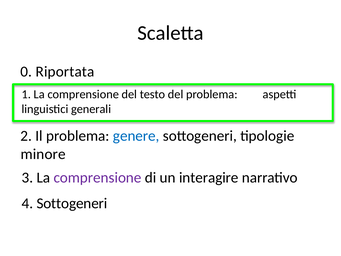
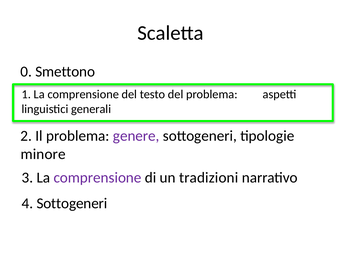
Riportata: Riportata -> Smettono
genere colour: blue -> purple
interagire: interagire -> tradizioni
